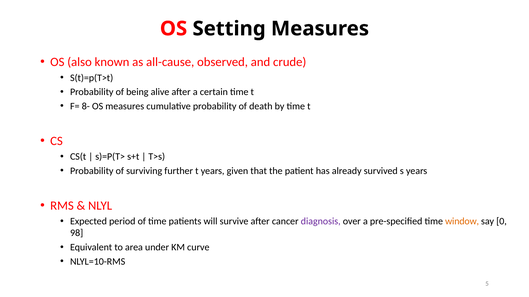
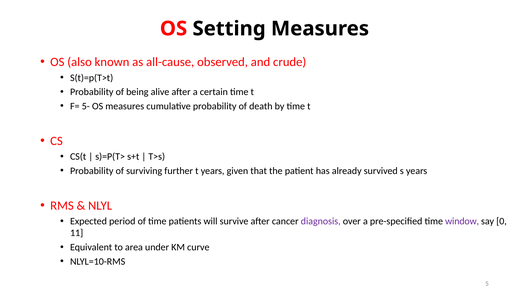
8-: 8- -> 5-
window colour: orange -> purple
98: 98 -> 11
